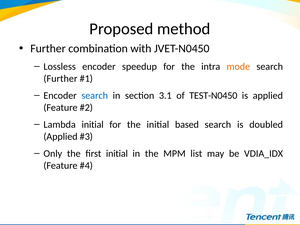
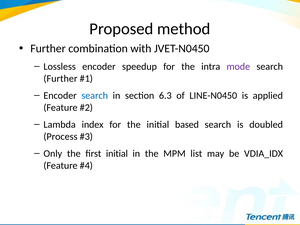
mode colour: orange -> purple
3.1: 3.1 -> 6.3
TEST-N0450: TEST-N0450 -> LINE-N0450
Lambda initial: initial -> index
Applied at (61, 136): Applied -> Process
